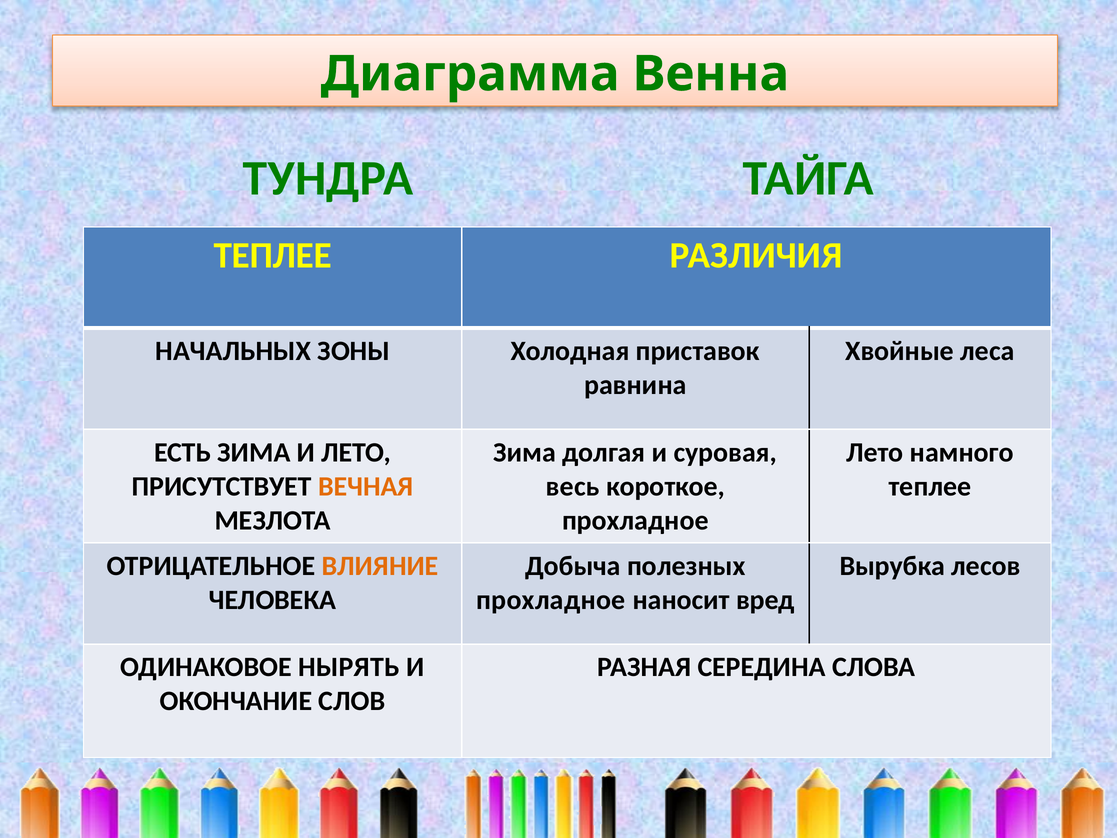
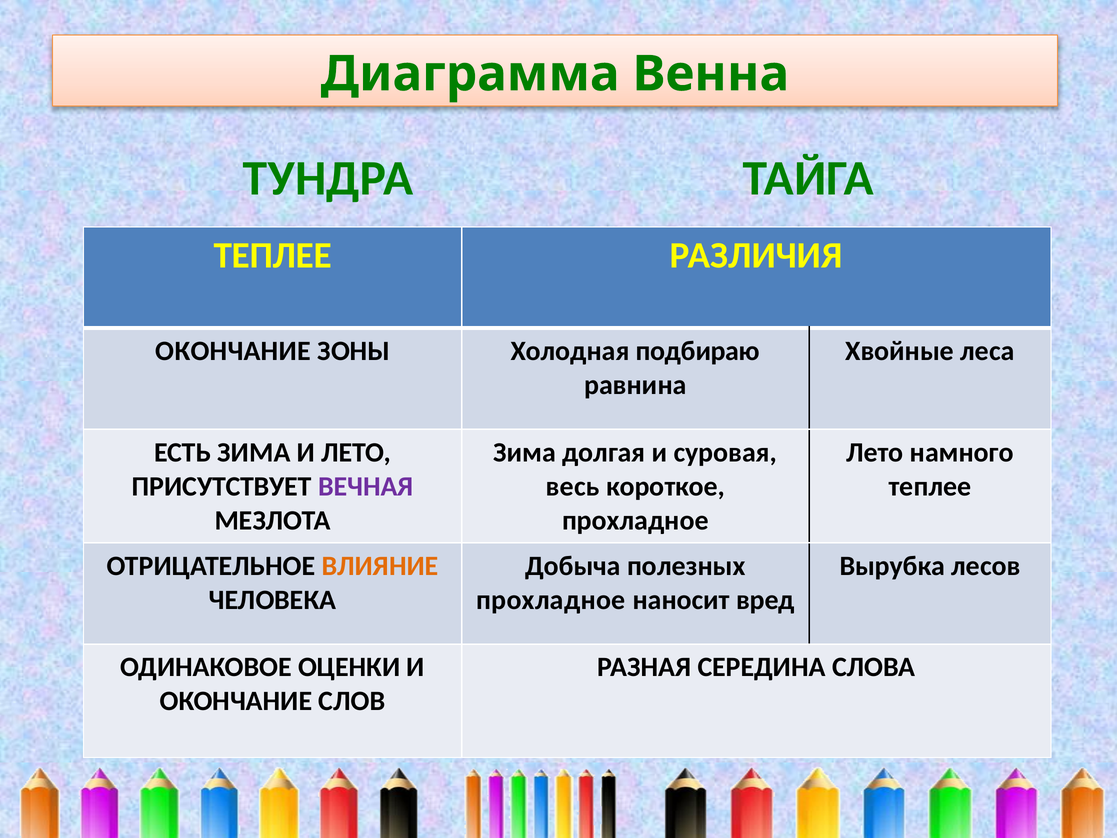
НАЧАЛЬНЫХ at (233, 351): НАЧАЛЬНЫХ -> ОКОНЧАНИЕ
приставок: приставок -> подбираю
ВЕЧНАЯ colour: orange -> purple
НЫРЯТЬ: НЫРЯТЬ -> ОЦЕНКИ
